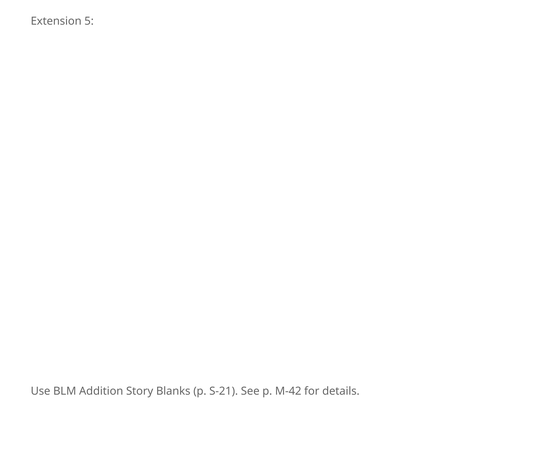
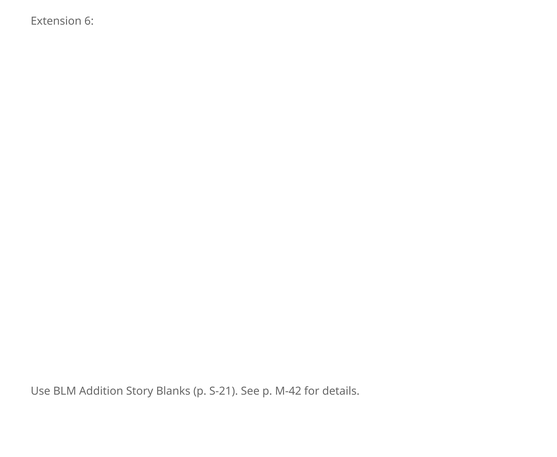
5: 5 -> 6
